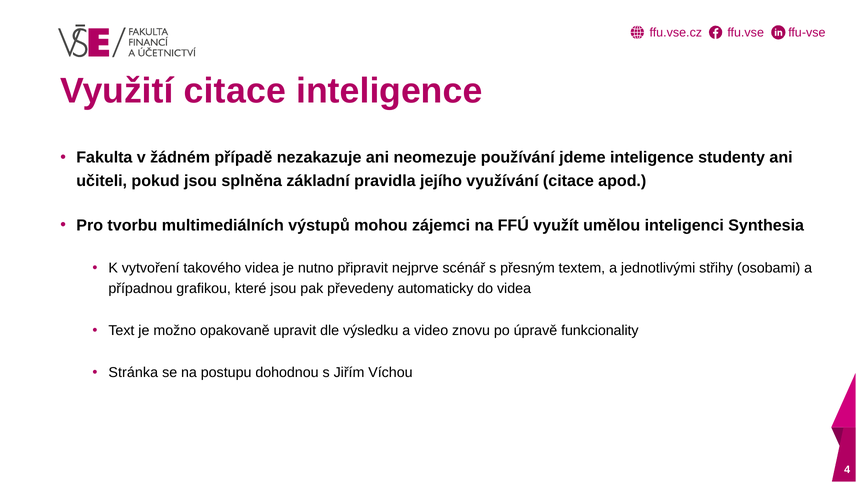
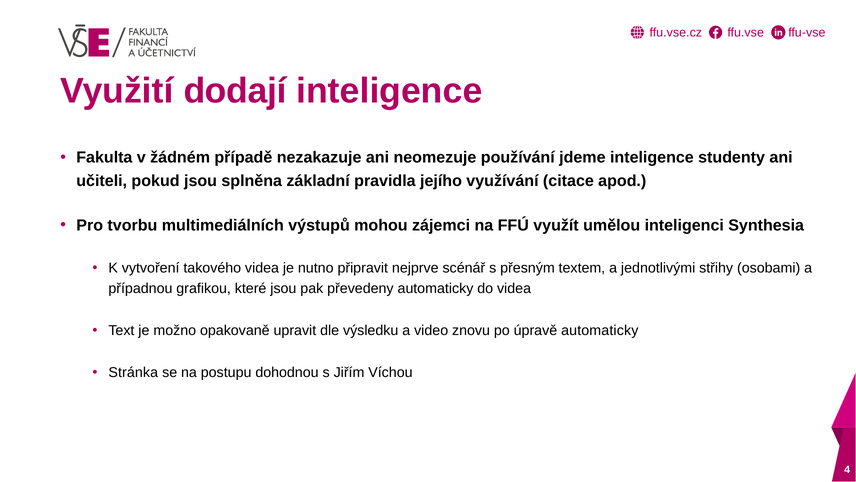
Využití citace: citace -> dodají
úpravě funkcionality: funkcionality -> automaticky
